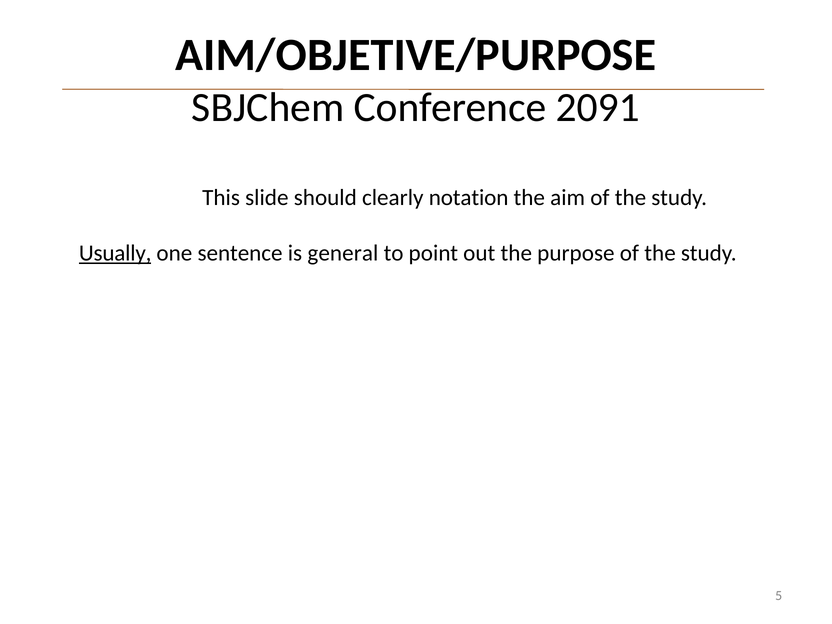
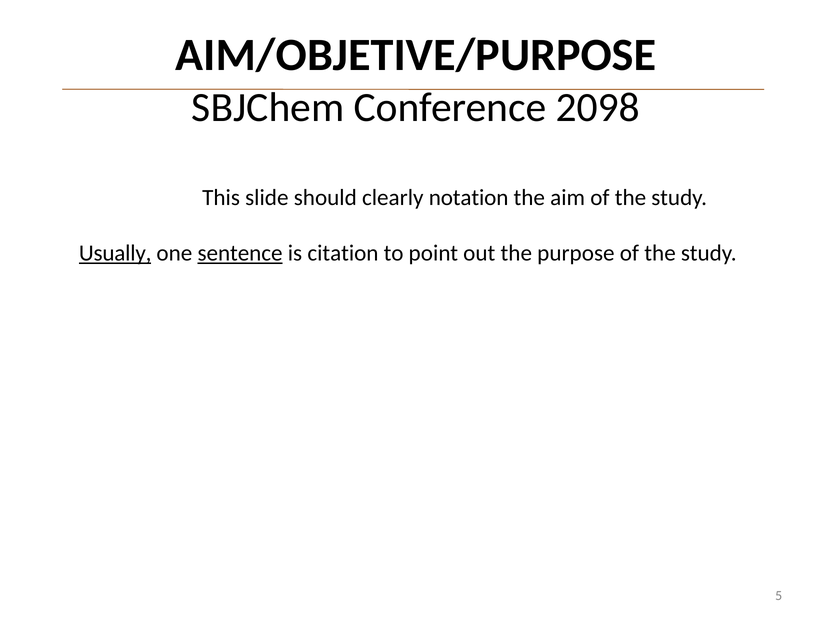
2091: 2091 -> 2098
sentence underline: none -> present
general: general -> citation
